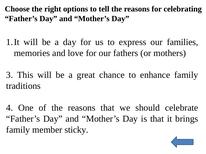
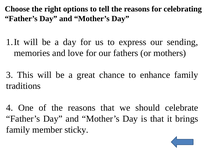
families: families -> sending
